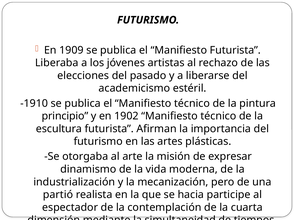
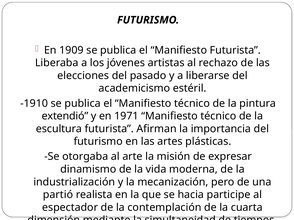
principio: principio -> extendió
1902: 1902 -> 1971
